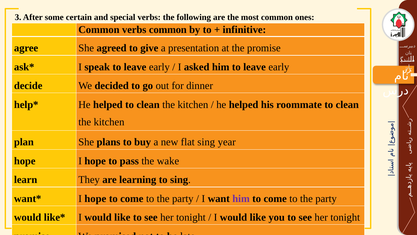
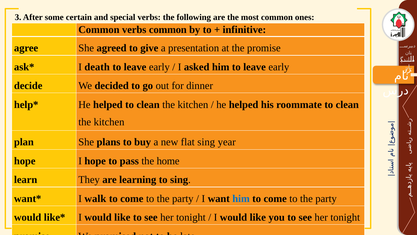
speak: speak -> death
wake: wake -> home
hope at (95, 198): hope -> walk
him at (241, 198) colour: purple -> blue
